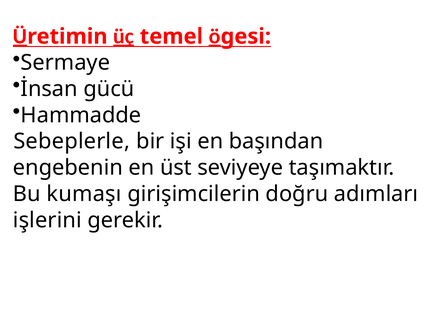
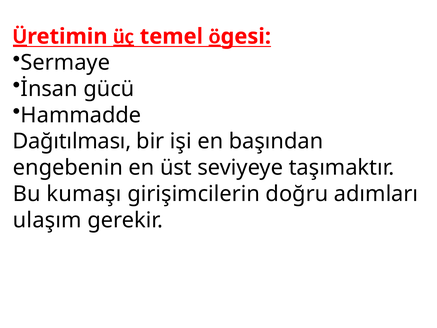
Sebeplerle: Sebeplerle -> Dağıtılması
işlerini: işlerini -> ulaşım
